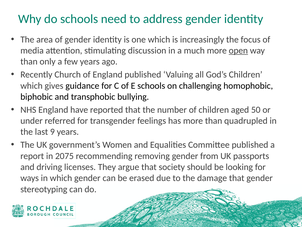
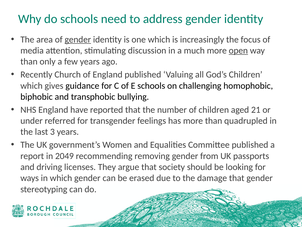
gender at (78, 39) underline: none -> present
50: 50 -> 21
9: 9 -> 3
2075: 2075 -> 2049
